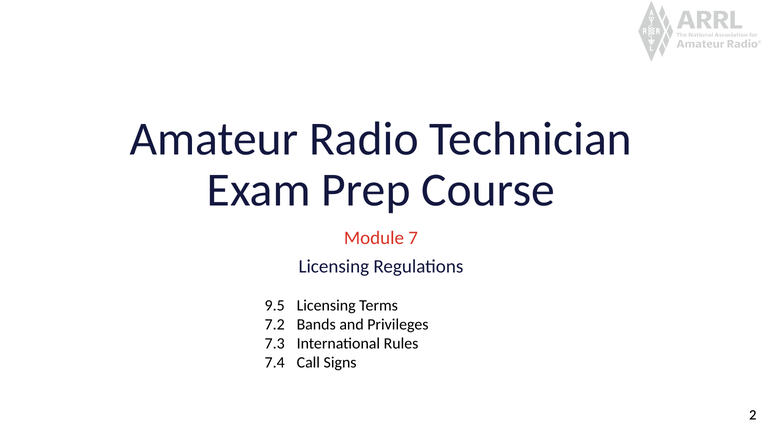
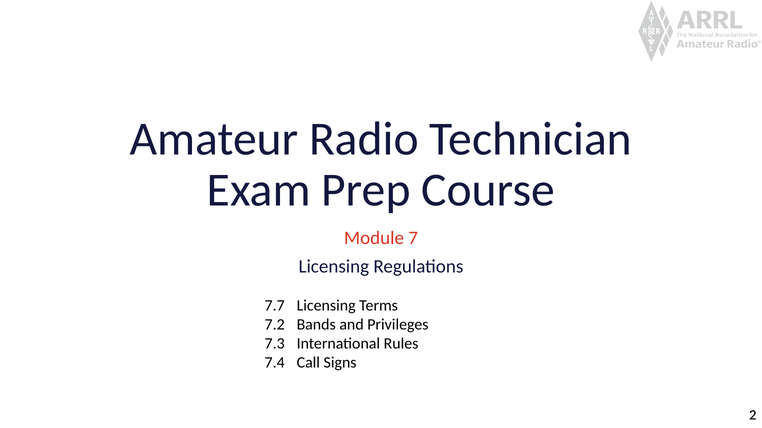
9.5: 9.5 -> 7.7
